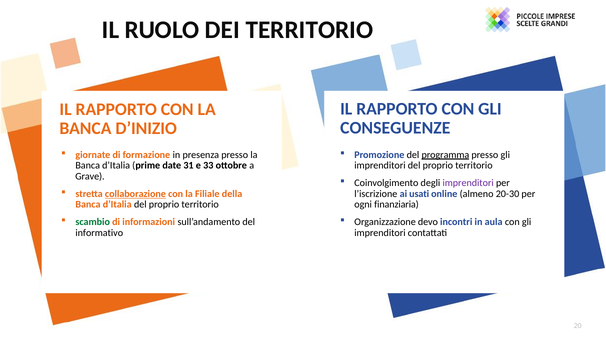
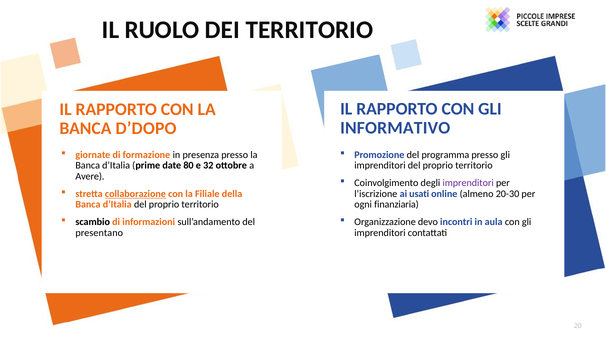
CONSEGUENZE: CONSEGUENZE -> INFORMATIVO
D’INIZIO: D’INIZIO -> D’DOPO
programma underline: present -> none
31: 31 -> 80
33: 33 -> 32
Grave: Grave -> Avere
scambio colour: green -> black
informativo: informativo -> presentano
